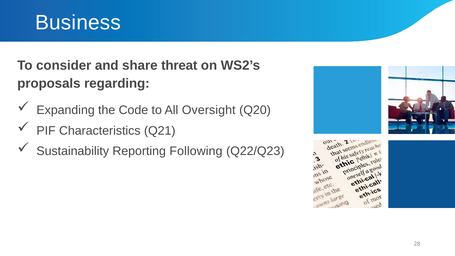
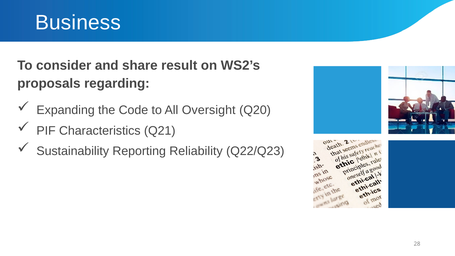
threat: threat -> result
Following: Following -> Reliability
